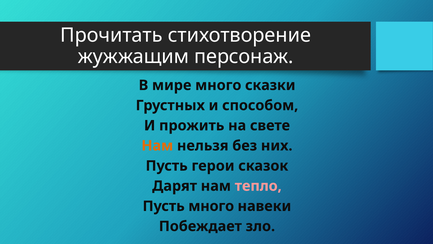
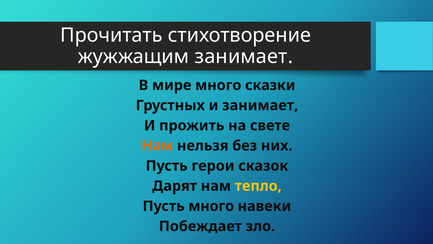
жужжащим персонаж: персонаж -> занимает
и способом: способом -> занимает
тепло colour: pink -> yellow
